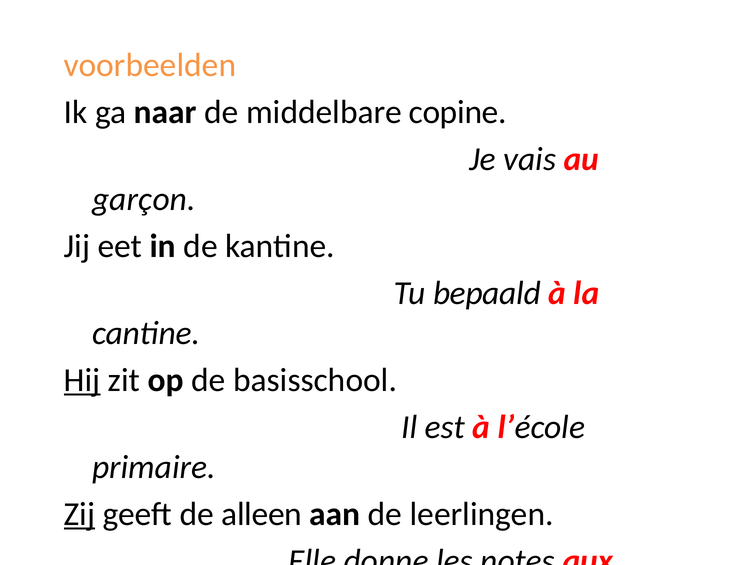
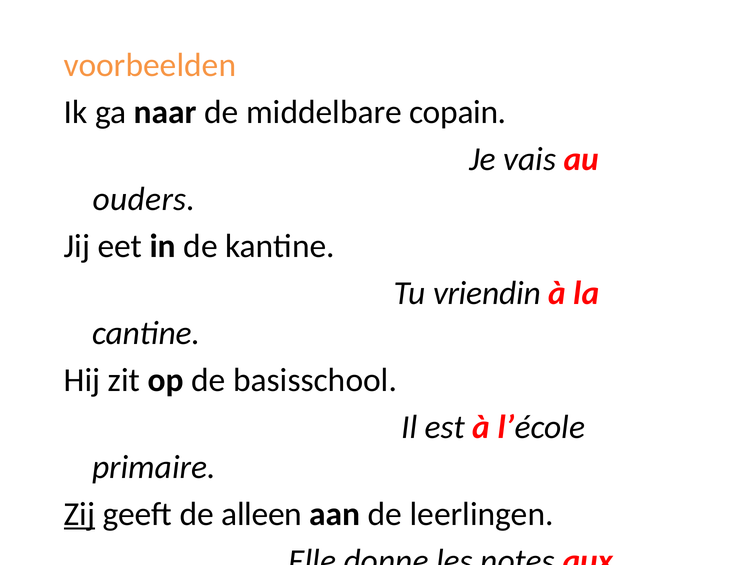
copine: copine -> copain
garçon: garçon -> ouders
bepaald: bepaald -> vriendin
Hij underline: present -> none
